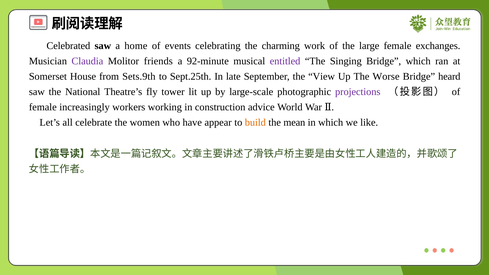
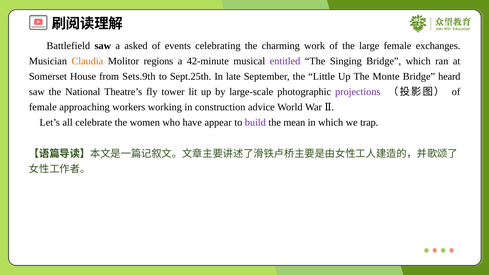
Celebrated: Celebrated -> Battlefield
home: home -> asked
Claudia colour: purple -> orange
friends: friends -> regions
92-minute: 92-minute -> 42-minute
View: View -> Little
Worse: Worse -> Monte
increasingly: increasingly -> approaching
build colour: orange -> purple
like: like -> trap
